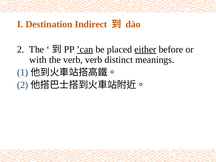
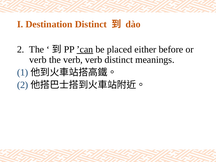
Destination Indirect: Indirect -> Distinct
either underline: present -> none
with at (38, 60): with -> verb
